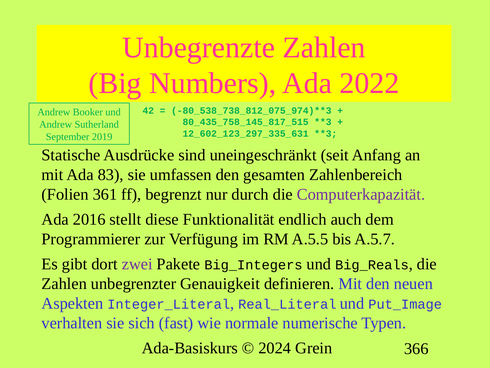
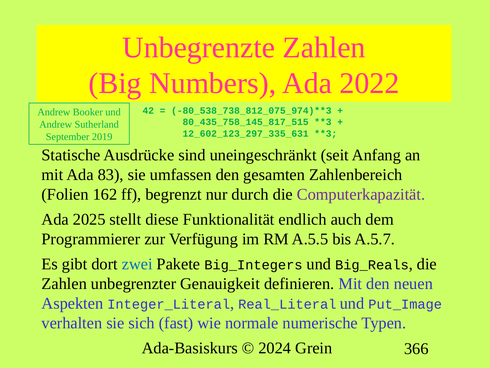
361: 361 -> 162
2016: 2016 -> 2025
zwei colour: purple -> blue
